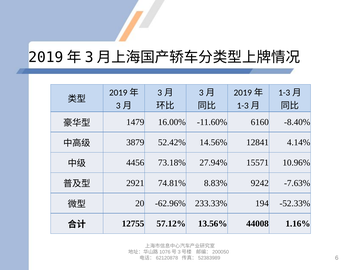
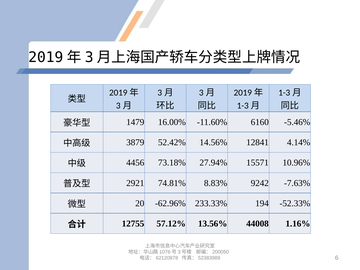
-8.40%: -8.40% -> -5.46%
